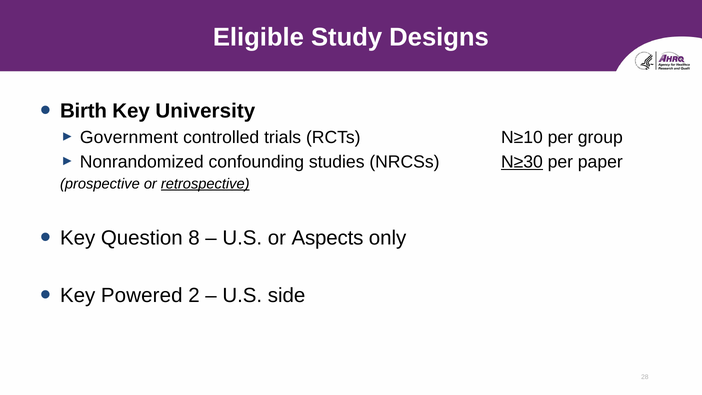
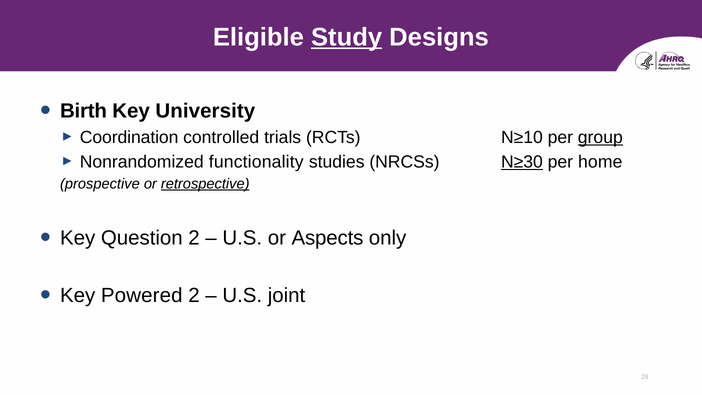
Study underline: none -> present
Government: Government -> Coordination
group underline: none -> present
confounding: confounding -> functionality
paper: paper -> home
Question 8: 8 -> 2
side: side -> joint
